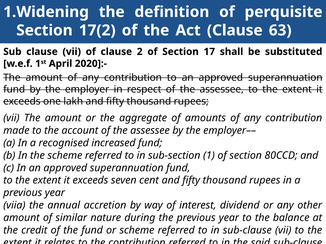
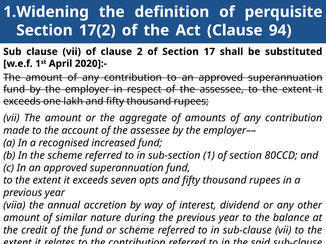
63: 63 -> 94
cent: cent -> opts
